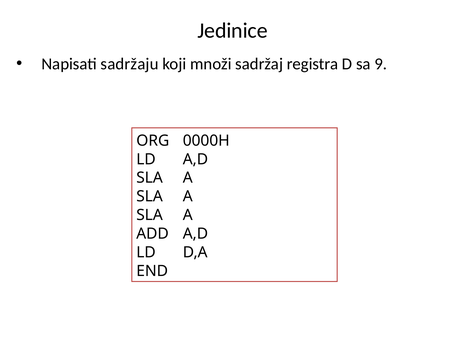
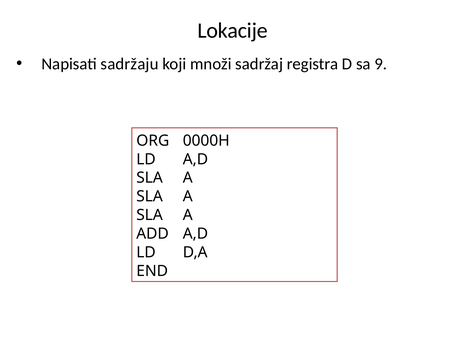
Jedinice: Jedinice -> Lokacije
